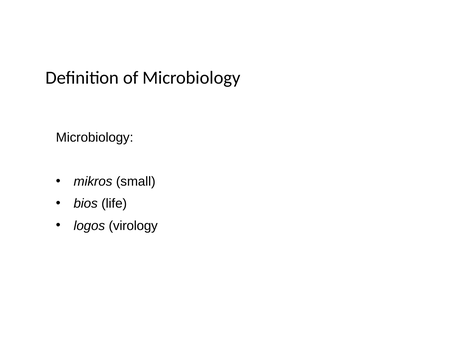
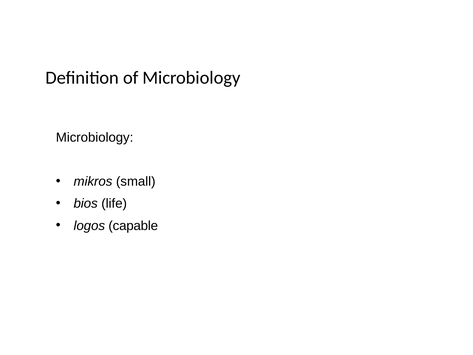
virology: virology -> capable
